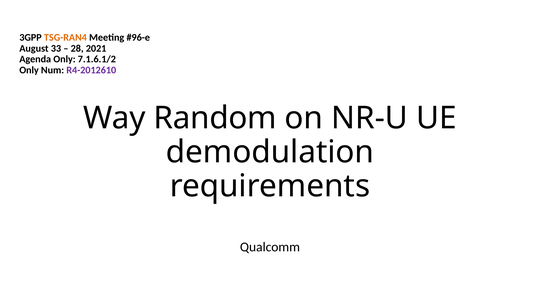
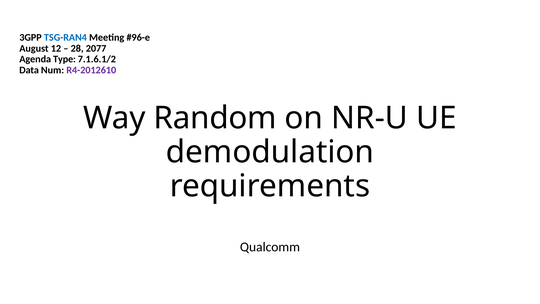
TSG-RAN4 colour: orange -> blue
33: 33 -> 12
2021: 2021 -> 2077
Agenda Only: Only -> Type
Only at (29, 70): Only -> Data
